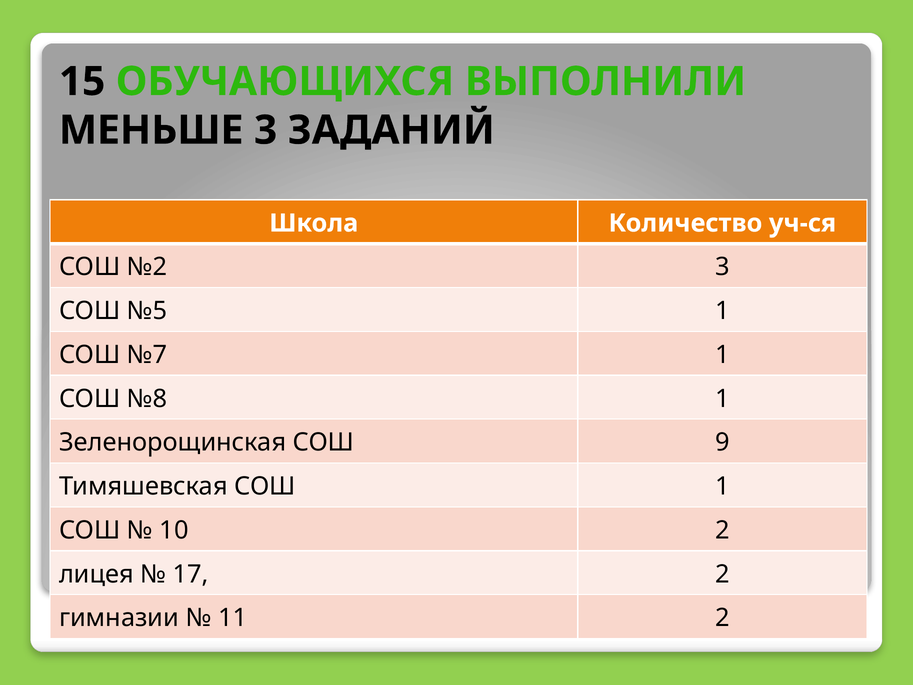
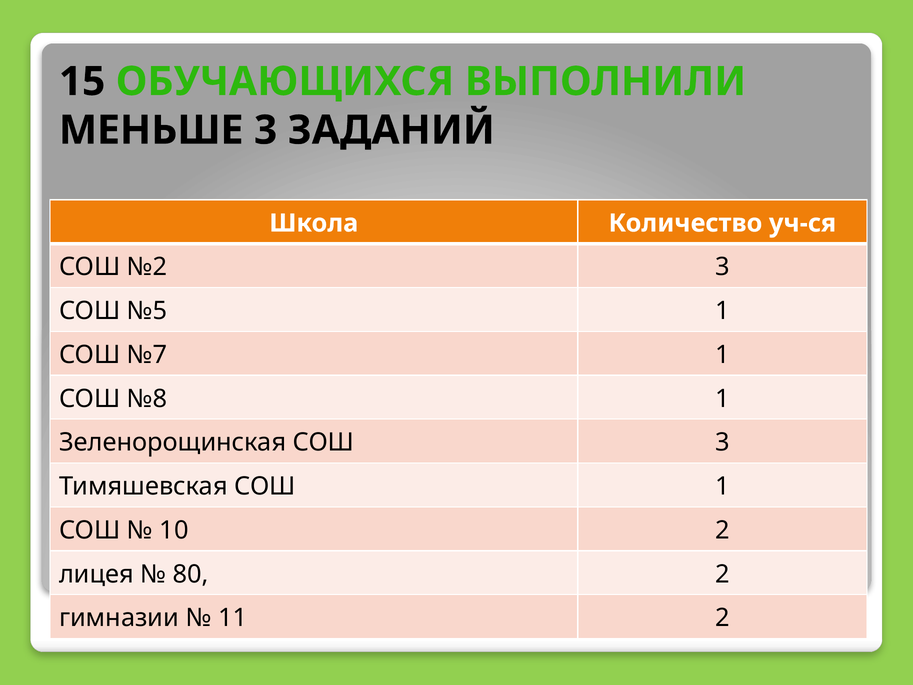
СОШ 9: 9 -> 3
17: 17 -> 80
